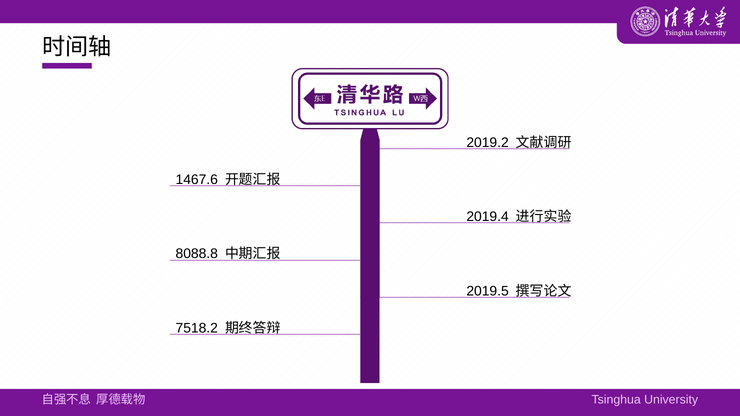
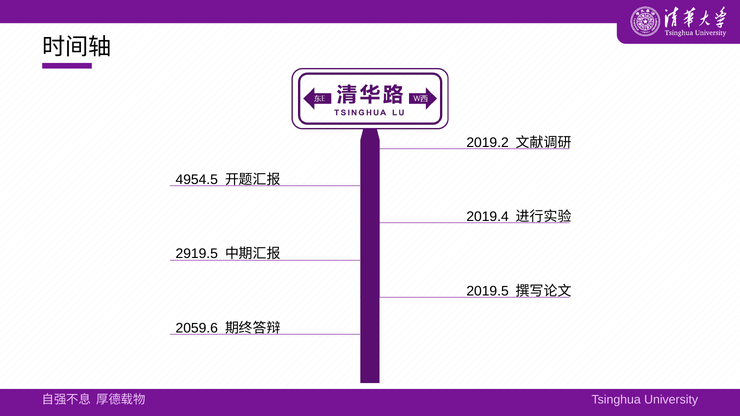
1467.6: 1467.6 -> 4954.5
8088.8: 8088.8 -> 2919.5
7518.2: 7518.2 -> 2059.6
